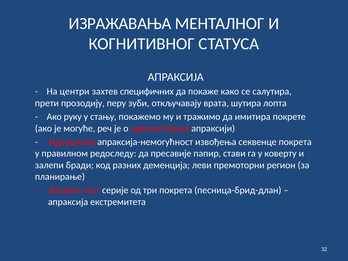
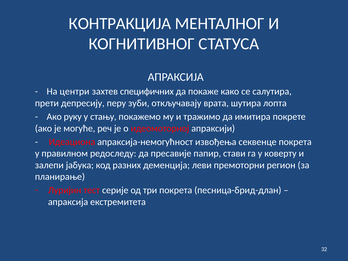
ИЗРАЖАВАЊА: ИЗРАЖАВАЊА -> КОНТРАКЦИЈА
прозодију: прозодију -> депресију
бради: бради -> јабука
